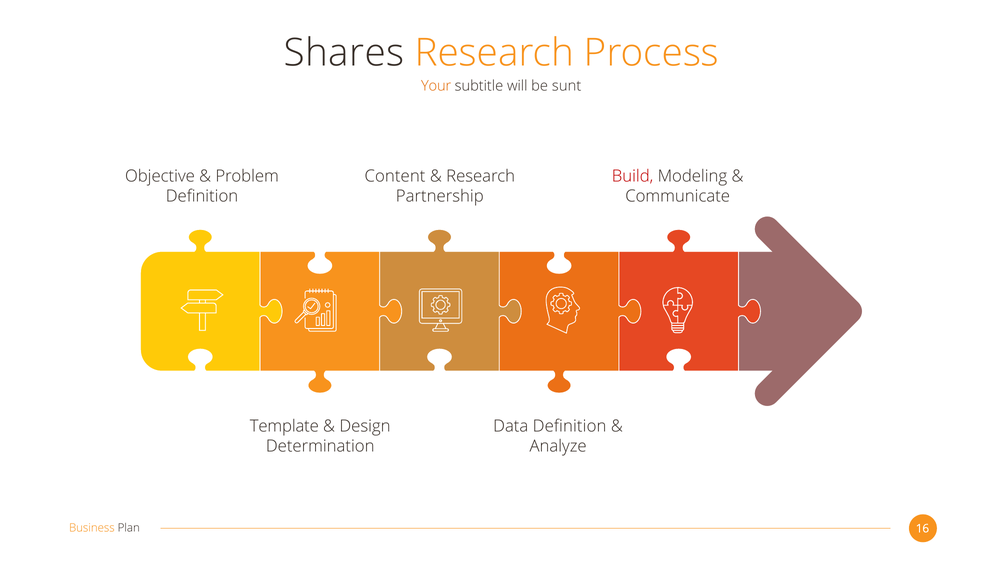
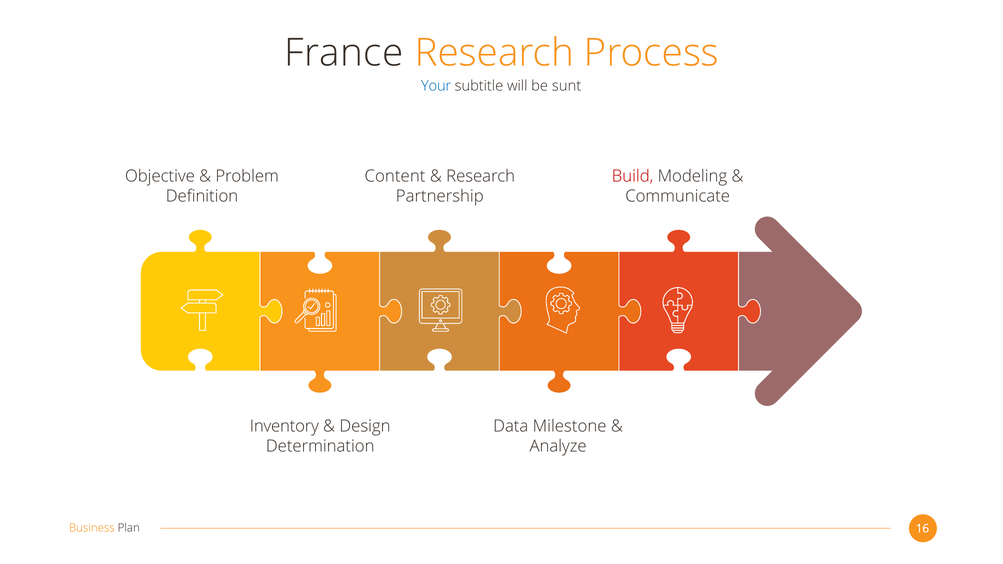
Shares: Shares -> France
Your colour: orange -> blue
Template: Template -> Inventory
Data Definition: Definition -> Milestone
